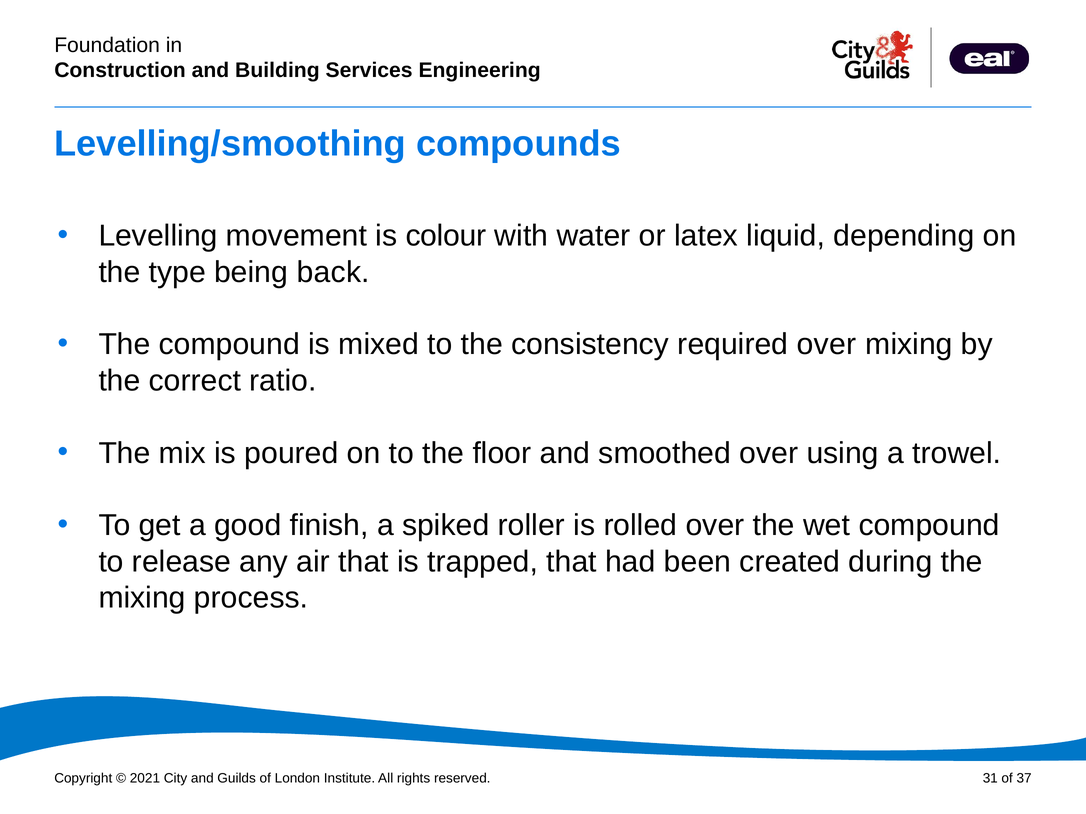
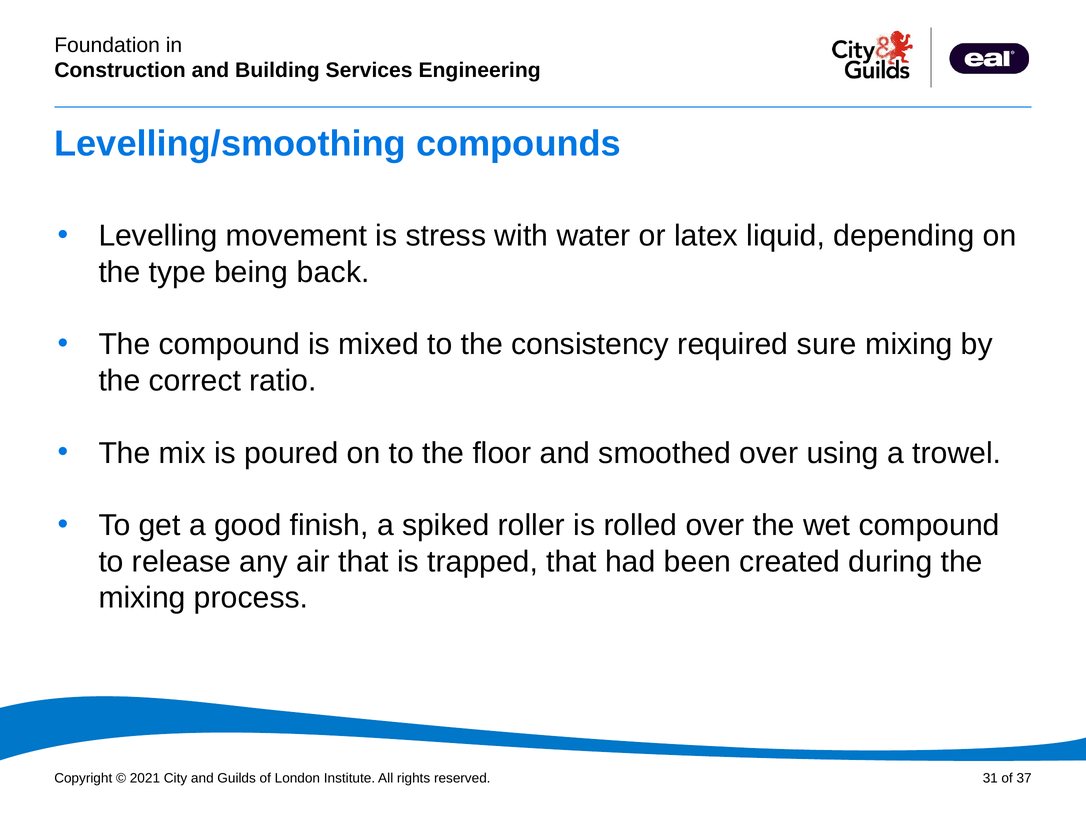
colour: colour -> stress
required over: over -> sure
